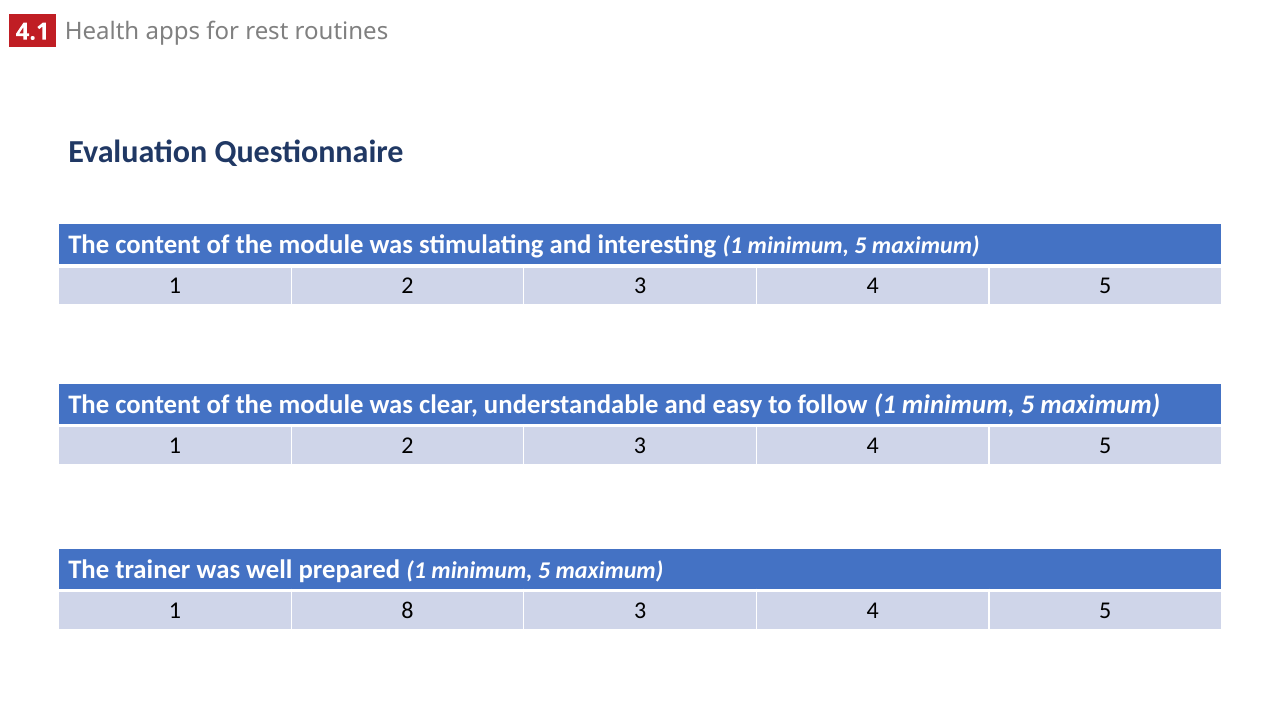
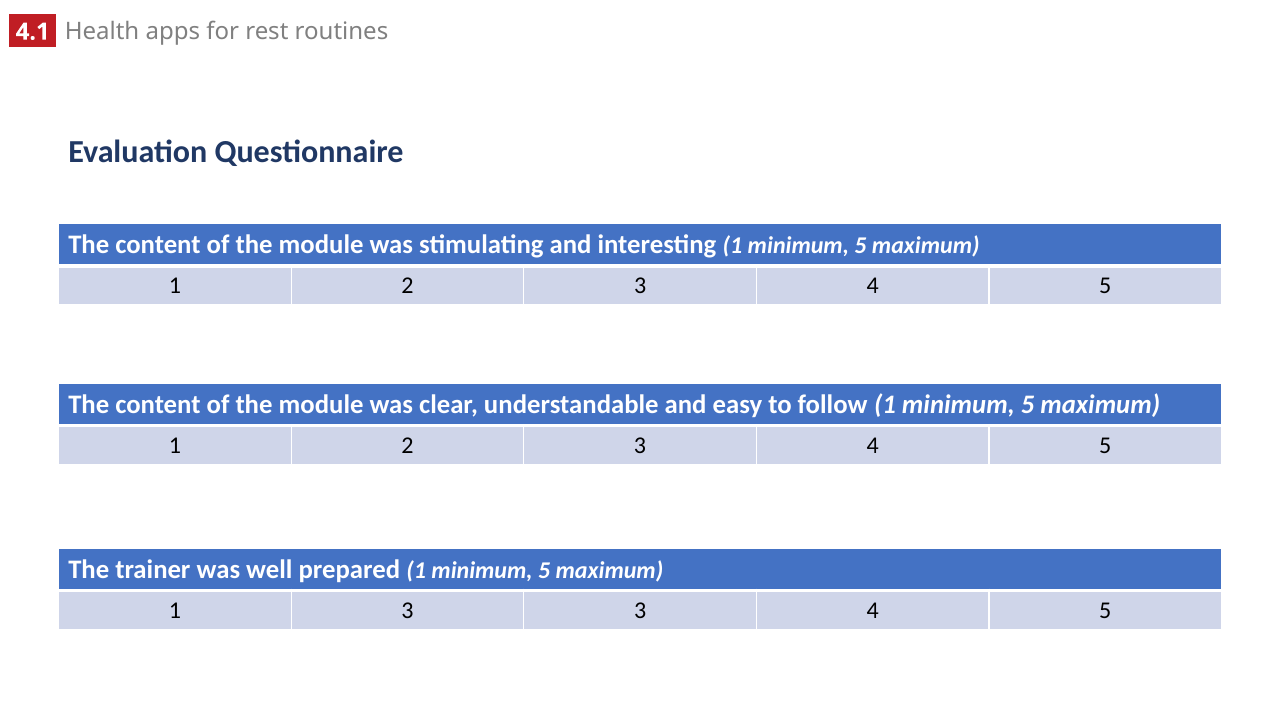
1 8: 8 -> 3
